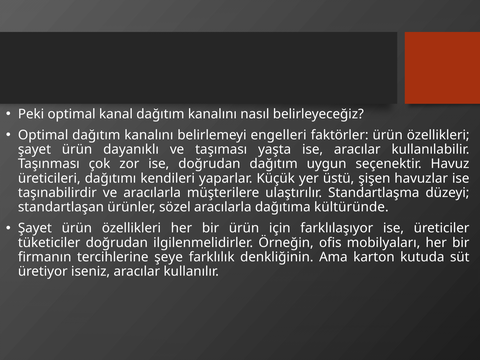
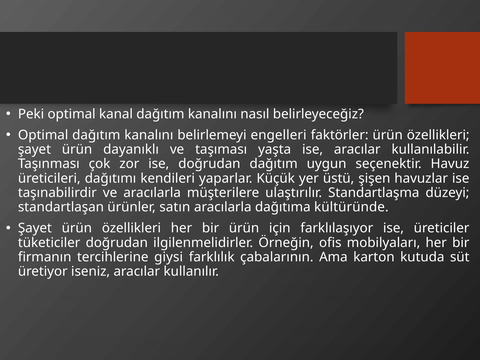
sözel: sözel -> satın
şeye: şeye -> giysi
denkliğinin: denkliğinin -> çabalarının
